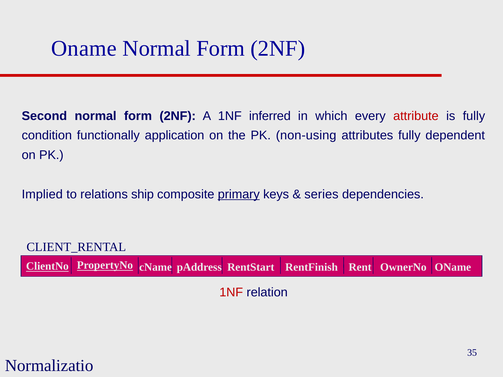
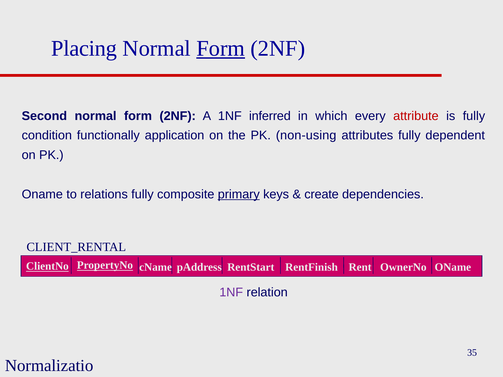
Oname at (84, 48): Oname -> Placing
Form at (221, 48) underline: none -> present
Implied at (42, 194): Implied -> Oname
relations ship: ship -> fully
series: series -> create
1NF at (231, 292) colour: red -> purple
